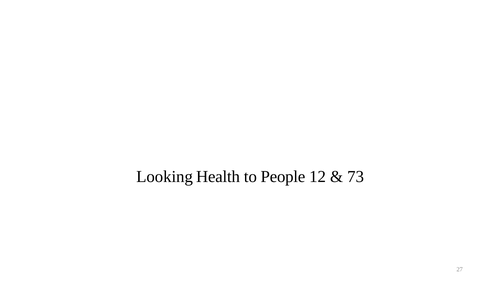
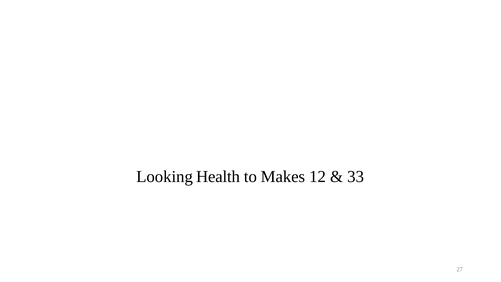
People: People -> Makes
73: 73 -> 33
